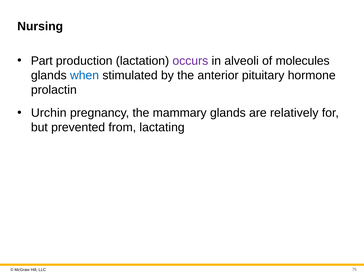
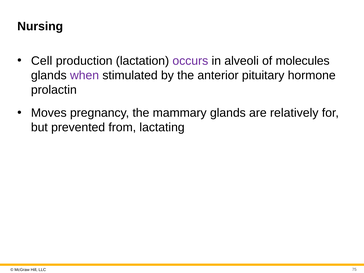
Part: Part -> Cell
when colour: blue -> purple
Urchin: Urchin -> Moves
